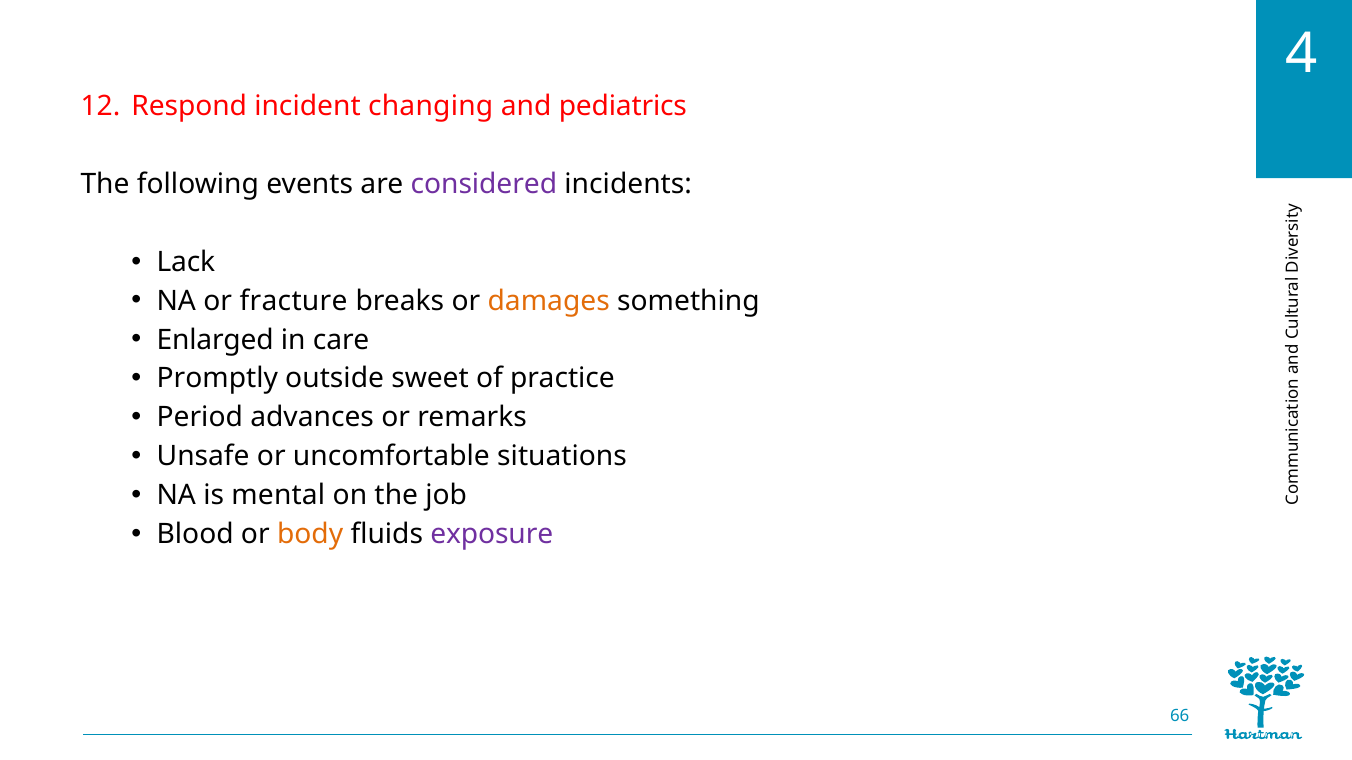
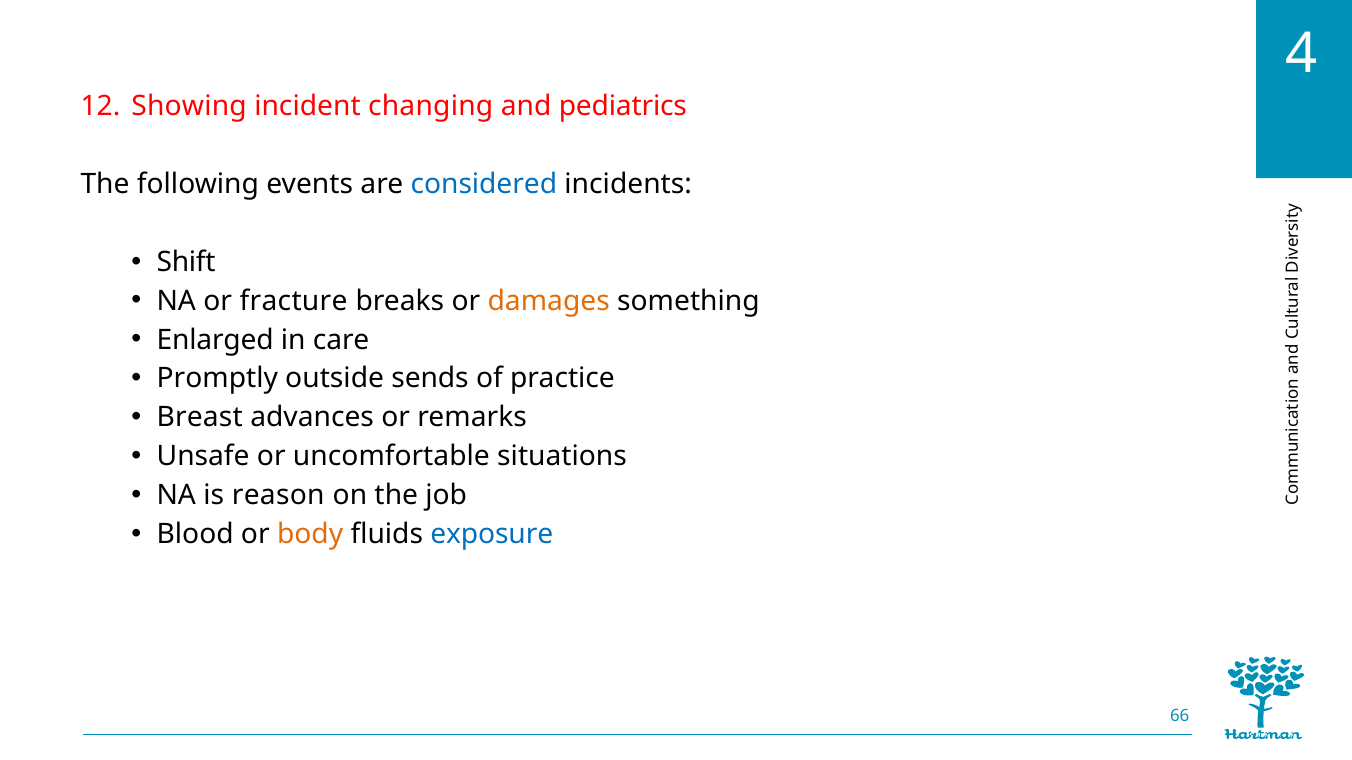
Respond: Respond -> Showing
considered colour: purple -> blue
Lack: Lack -> Shift
sweet: sweet -> sends
Period: Period -> Breast
mental: mental -> reason
exposure colour: purple -> blue
